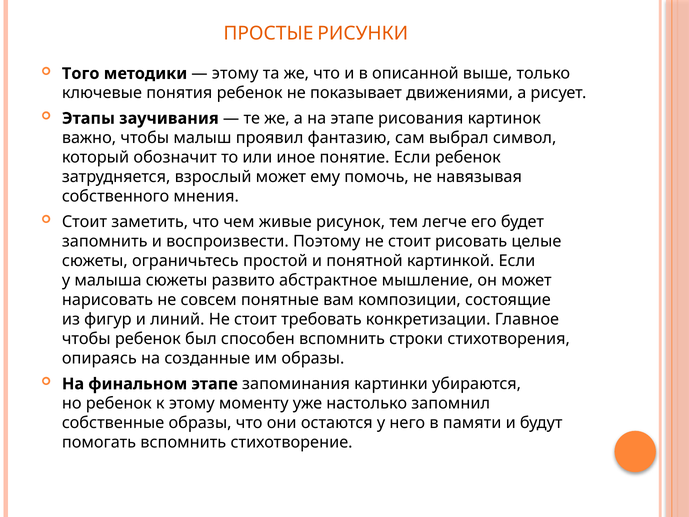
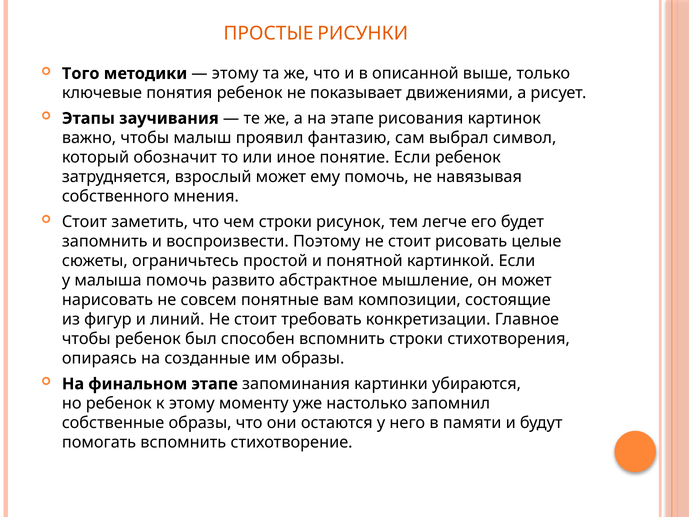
чем живые: живые -> строки
малыша сюжеты: сюжеты -> помочь
